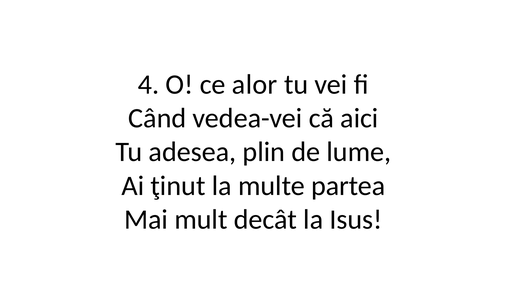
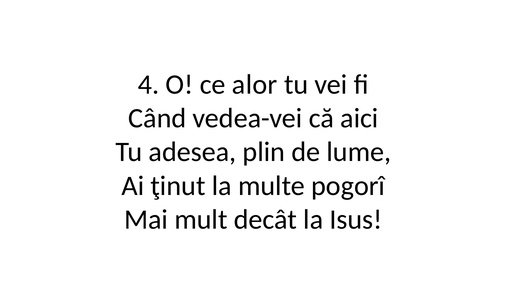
partea: partea -> pogorî
